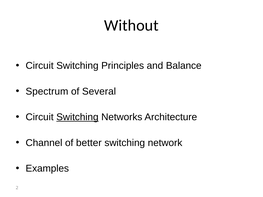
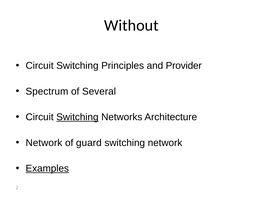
Balance: Balance -> Provider
Channel at (44, 143): Channel -> Network
better: better -> guard
Examples underline: none -> present
